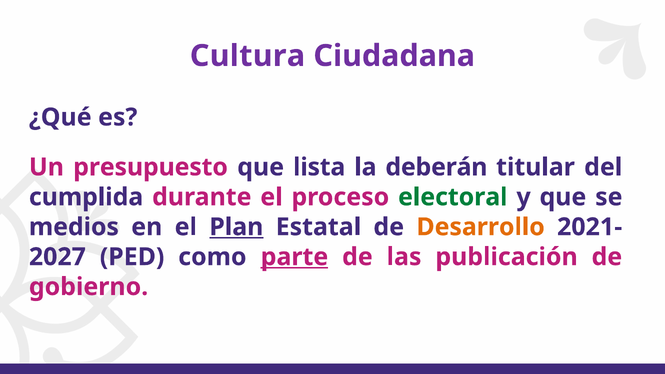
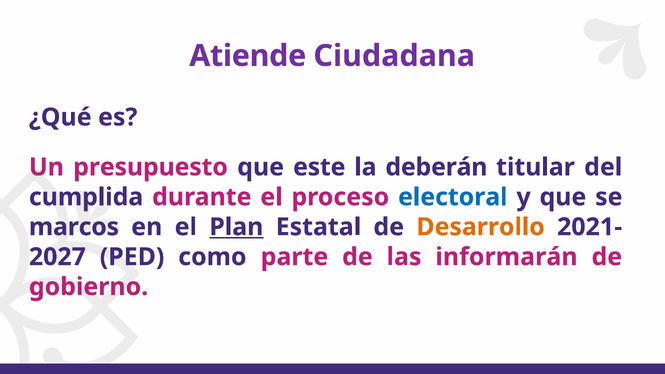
Cultura: Cultura -> Atiende
lista: lista -> este
electoral colour: green -> blue
medios: medios -> marcos
parte underline: present -> none
publicación: publicación -> informarán
